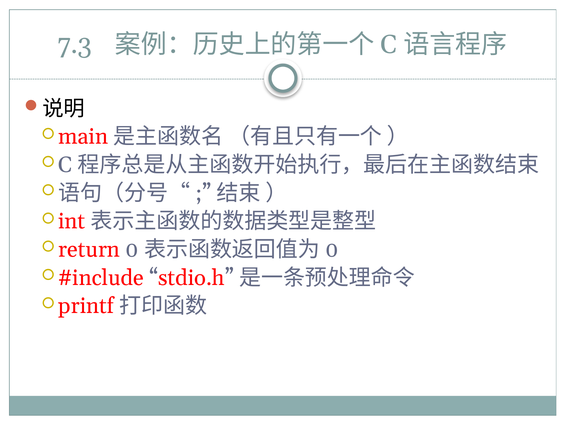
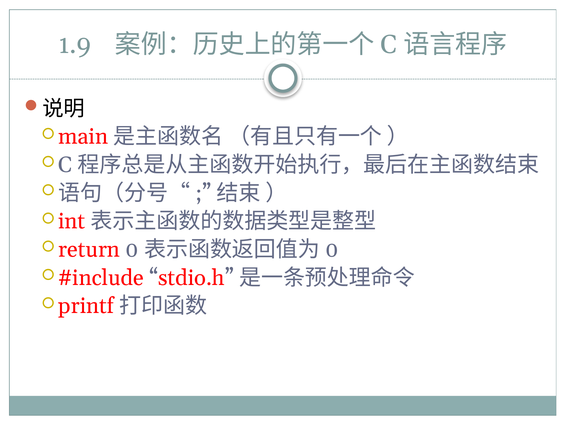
7.3: 7.3 -> 1.9
